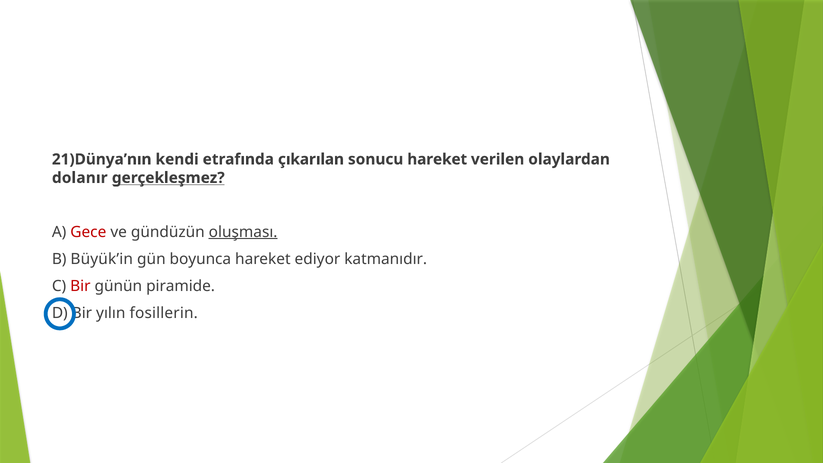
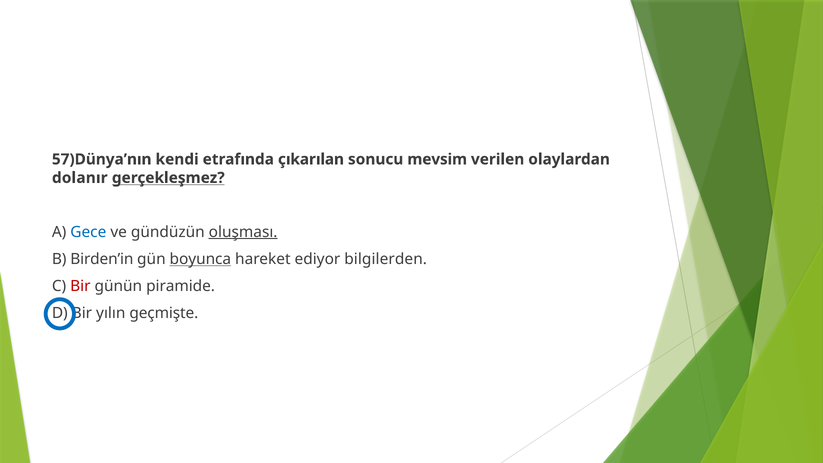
21)Dünya’nın: 21)Dünya’nın -> 57)Dünya’nın
sonucu hareket: hareket -> mevsim
Gece colour: red -> blue
Büyük’in: Büyük’in -> Birden’in
boyunca underline: none -> present
katmanıdır: katmanıdır -> bilgilerden
fosillerin: fosillerin -> geçmişte
